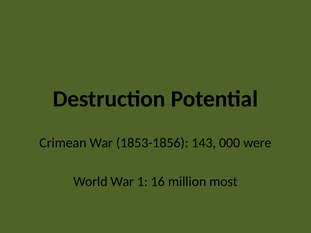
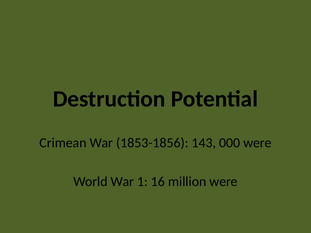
million most: most -> were
